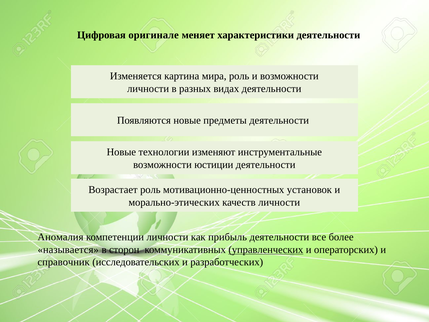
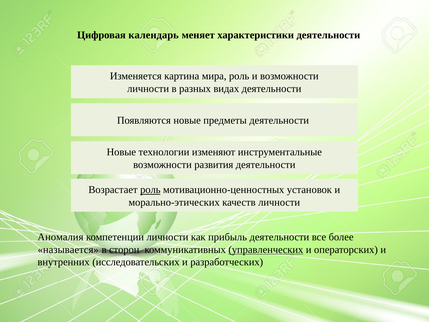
оригинале: оригинале -> календарь
юстиции: юстиции -> развития
роль at (150, 190) underline: none -> present
справочник: справочник -> внутренних
